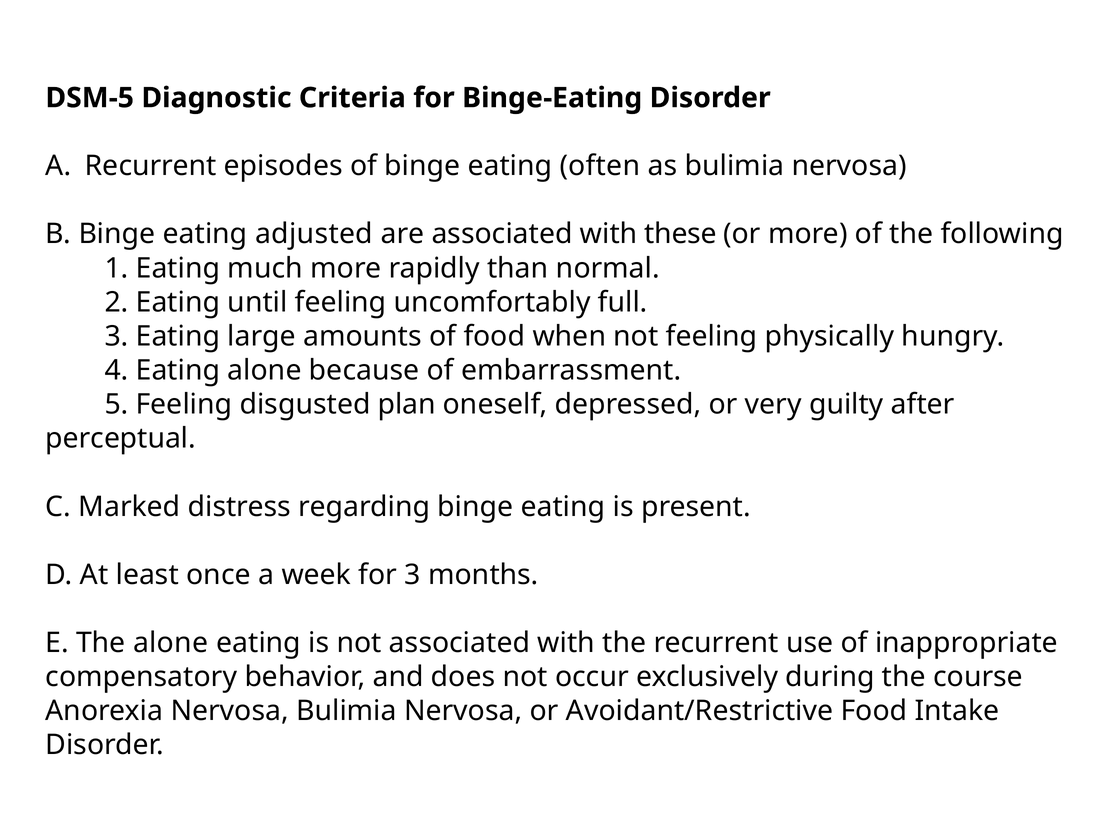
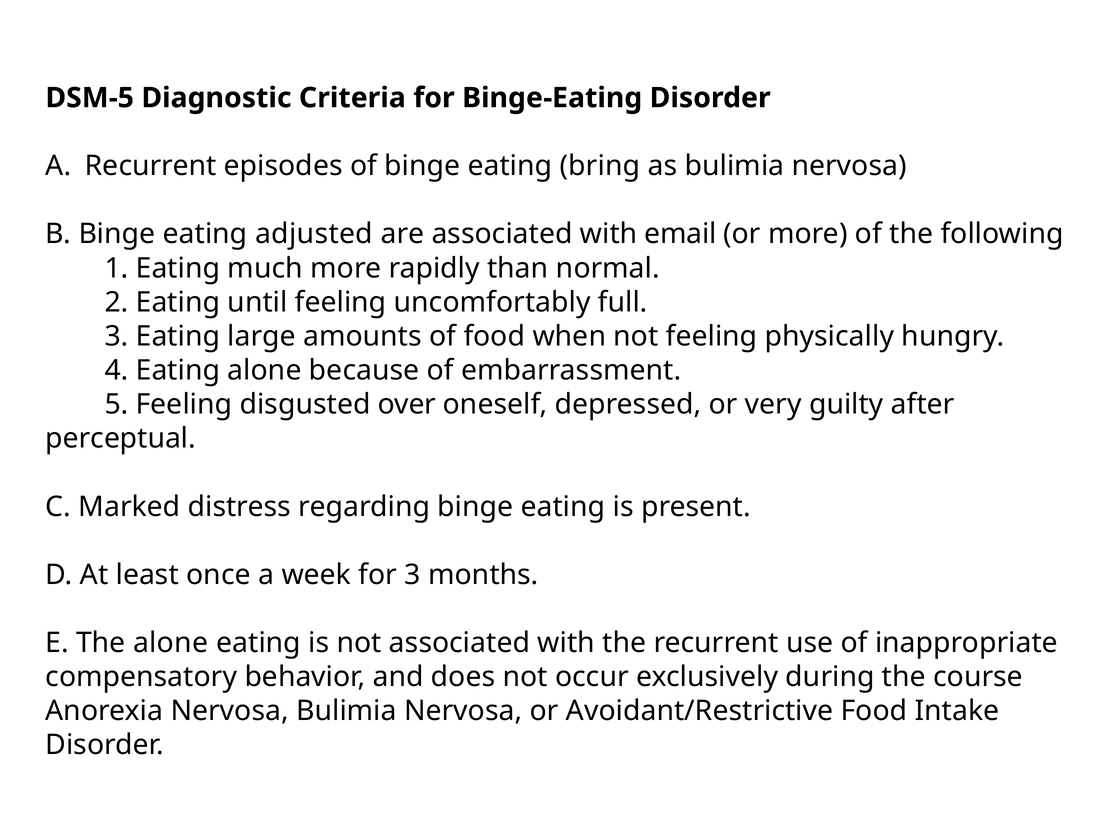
often: often -> bring
these: these -> email
plan: plan -> over
